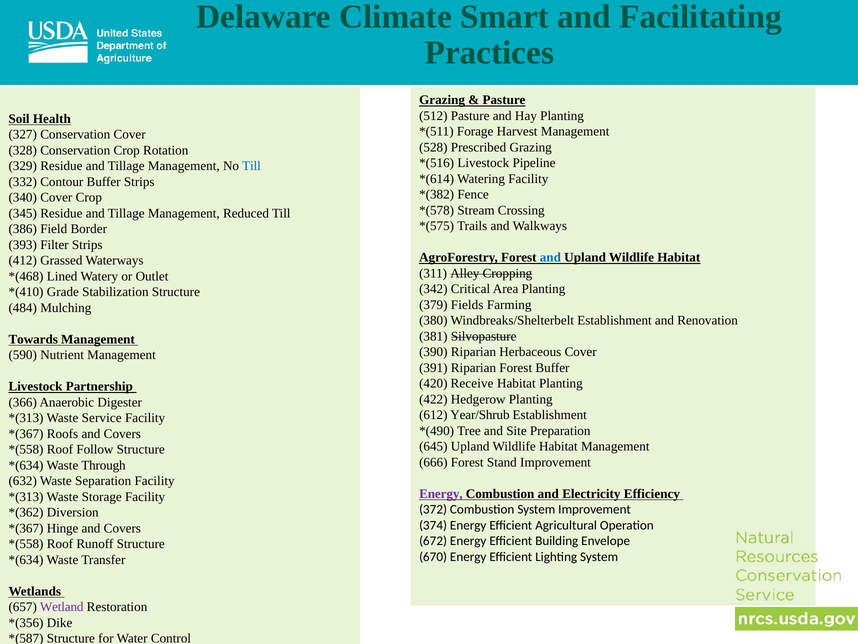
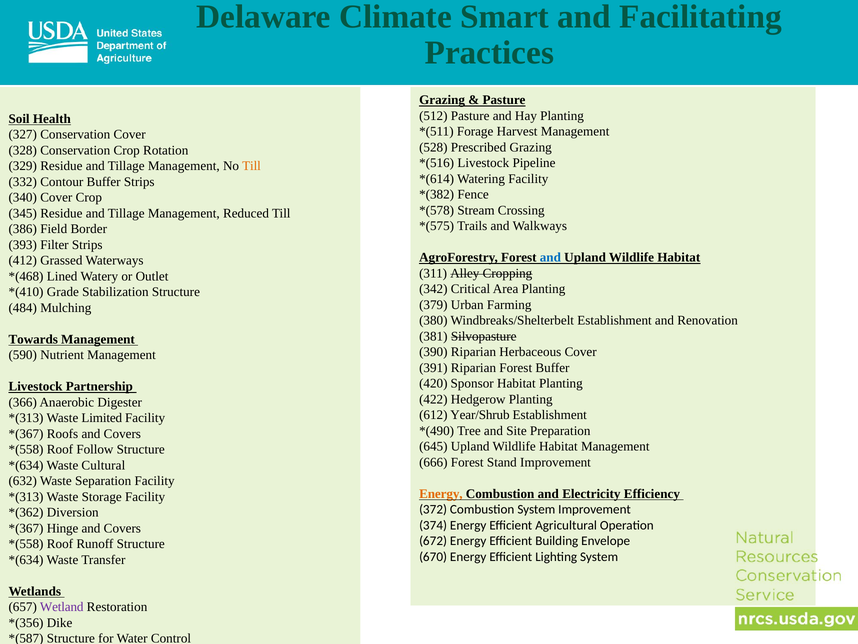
Till at (251, 166) colour: blue -> orange
Fields: Fields -> Urban
Receive: Receive -> Sponsor
Service: Service -> Limited
Through: Through -> Cultural
Energy at (441, 494) colour: purple -> orange
